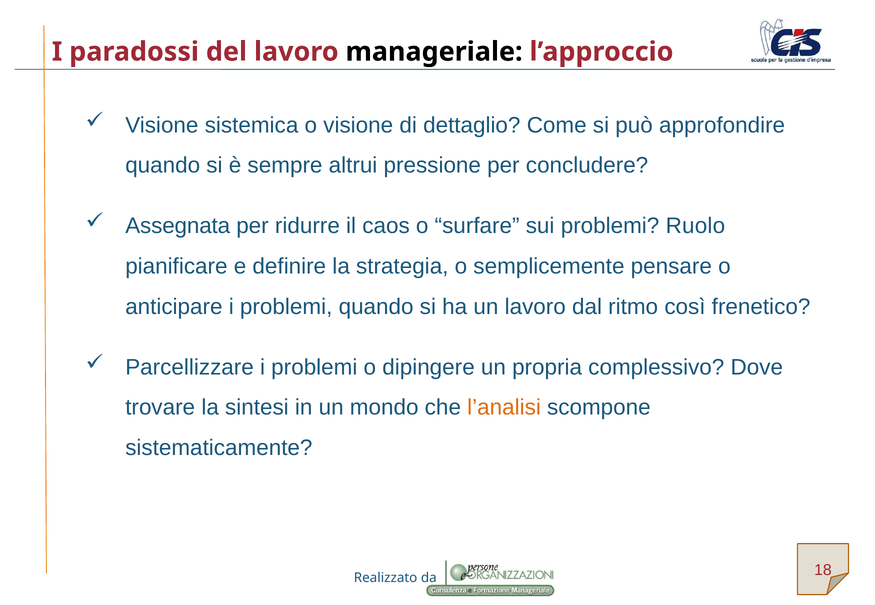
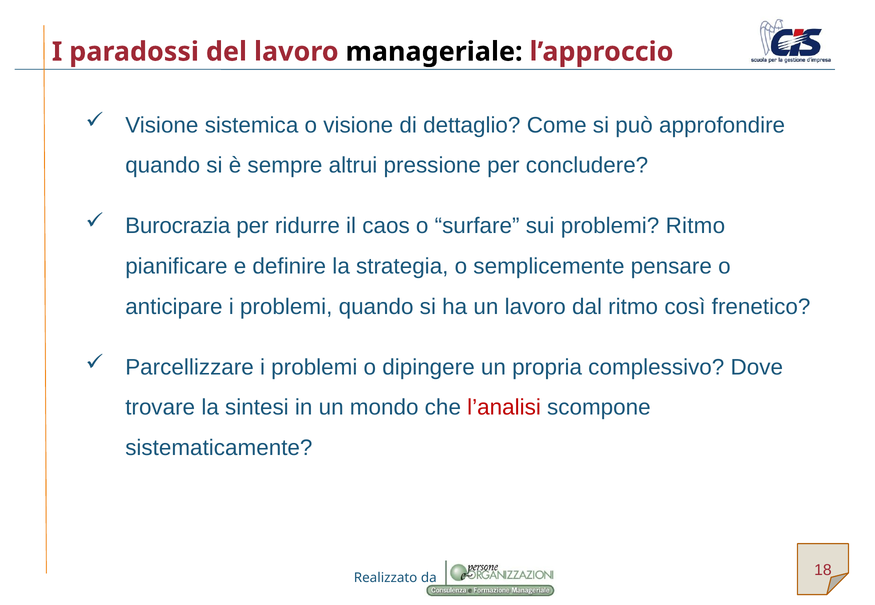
Assegnata: Assegnata -> Burocrazia
problemi Ruolo: Ruolo -> Ritmo
l’analisi colour: orange -> red
